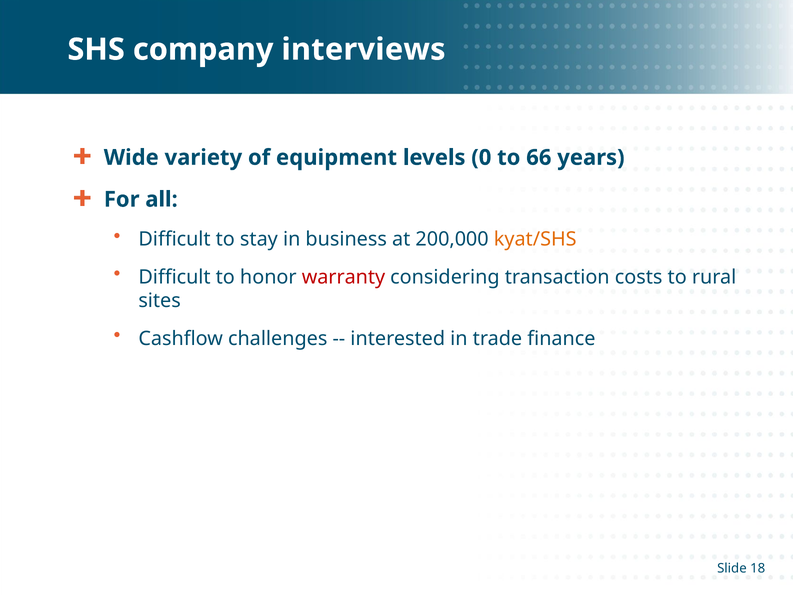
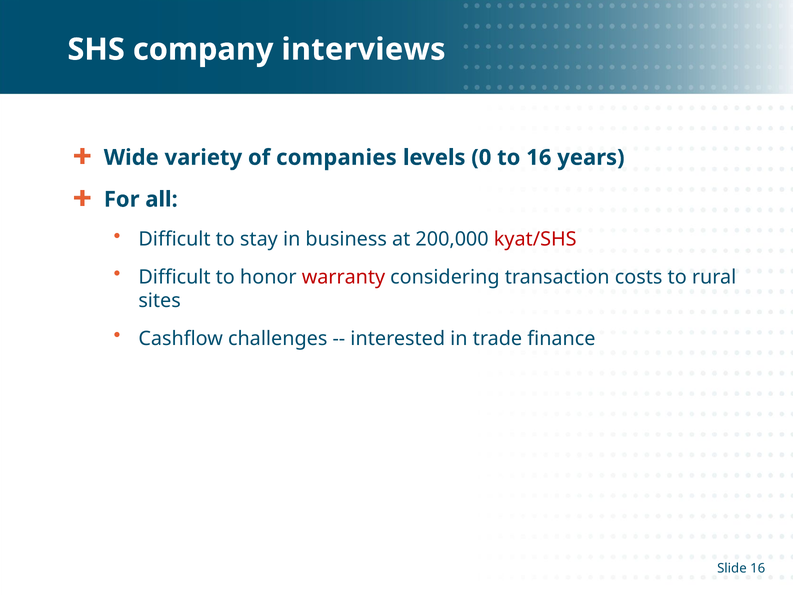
equipment: equipment -> companies
to 66: 66 -> 16
kyat/SHS colour: orange -> red
18 at (758, 568): 18 -> 16
